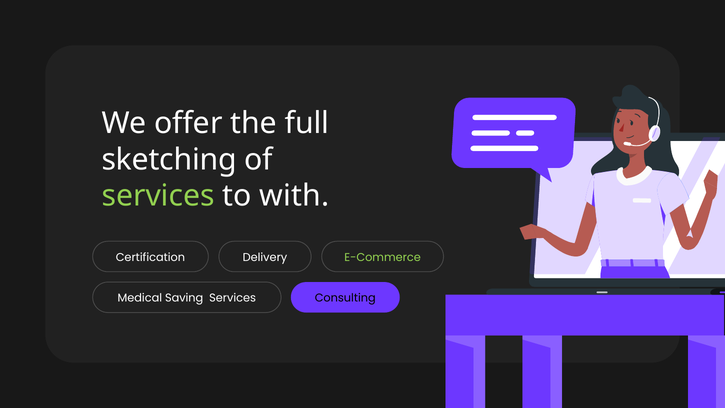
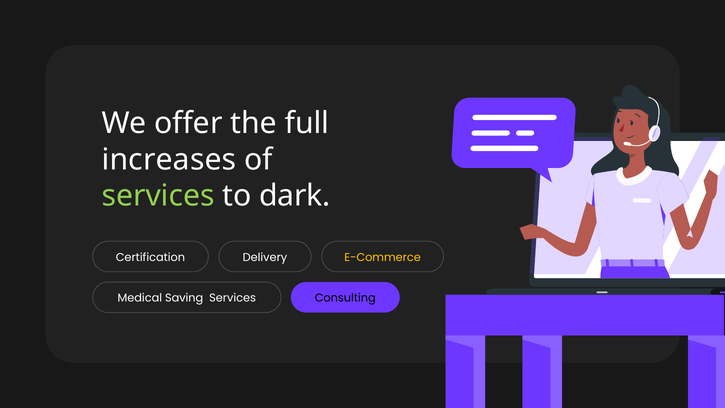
sketching: sketching -> increases
with: with -> dark
E-Commerce colour: light green -> yellow
